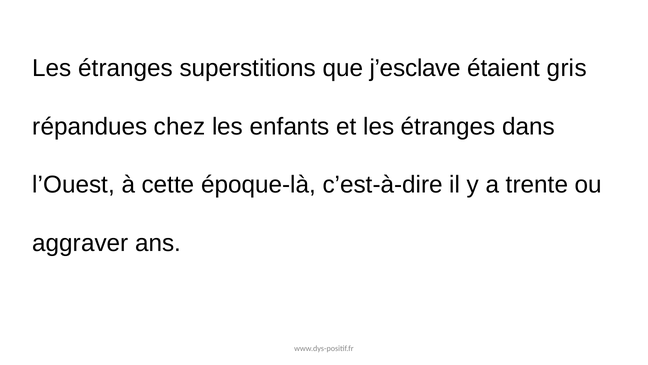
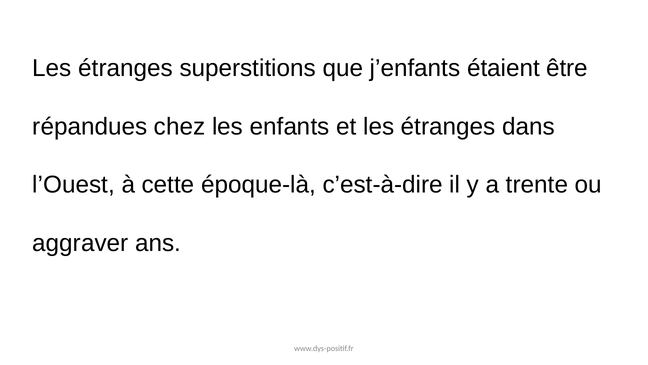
j’esclave: j’esclave -> j’enfants
gris: gris -> être
